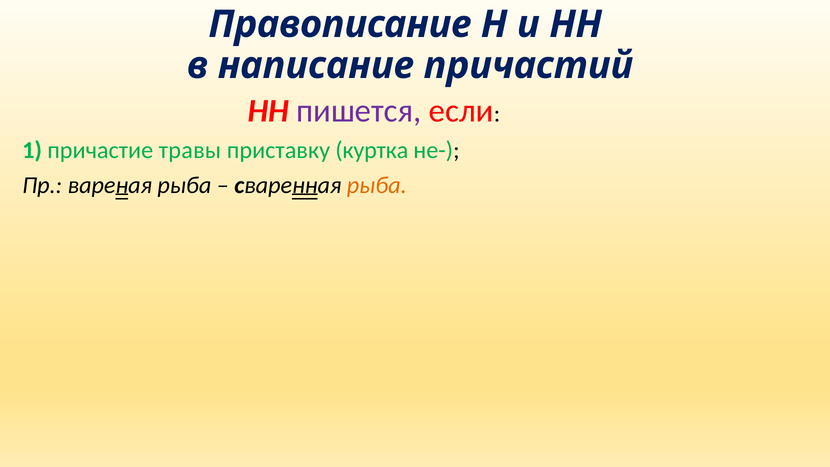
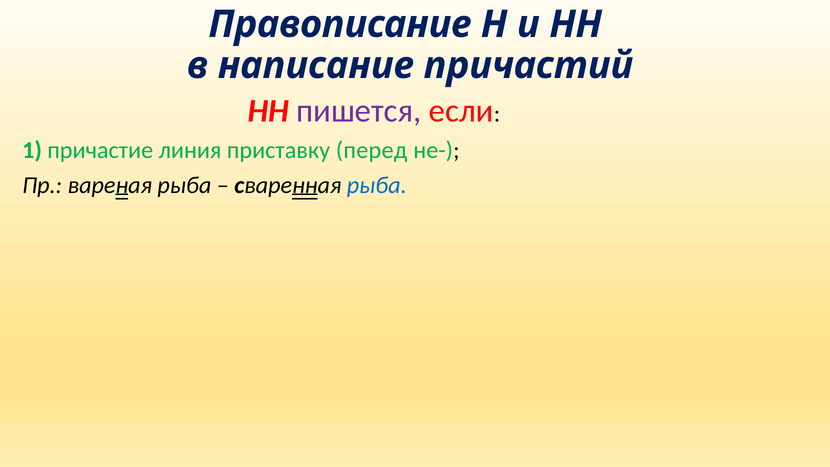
травы: травы -> линия
куртка: куртка -> перед
рыба at (377, 185) colour: orange -> blue
